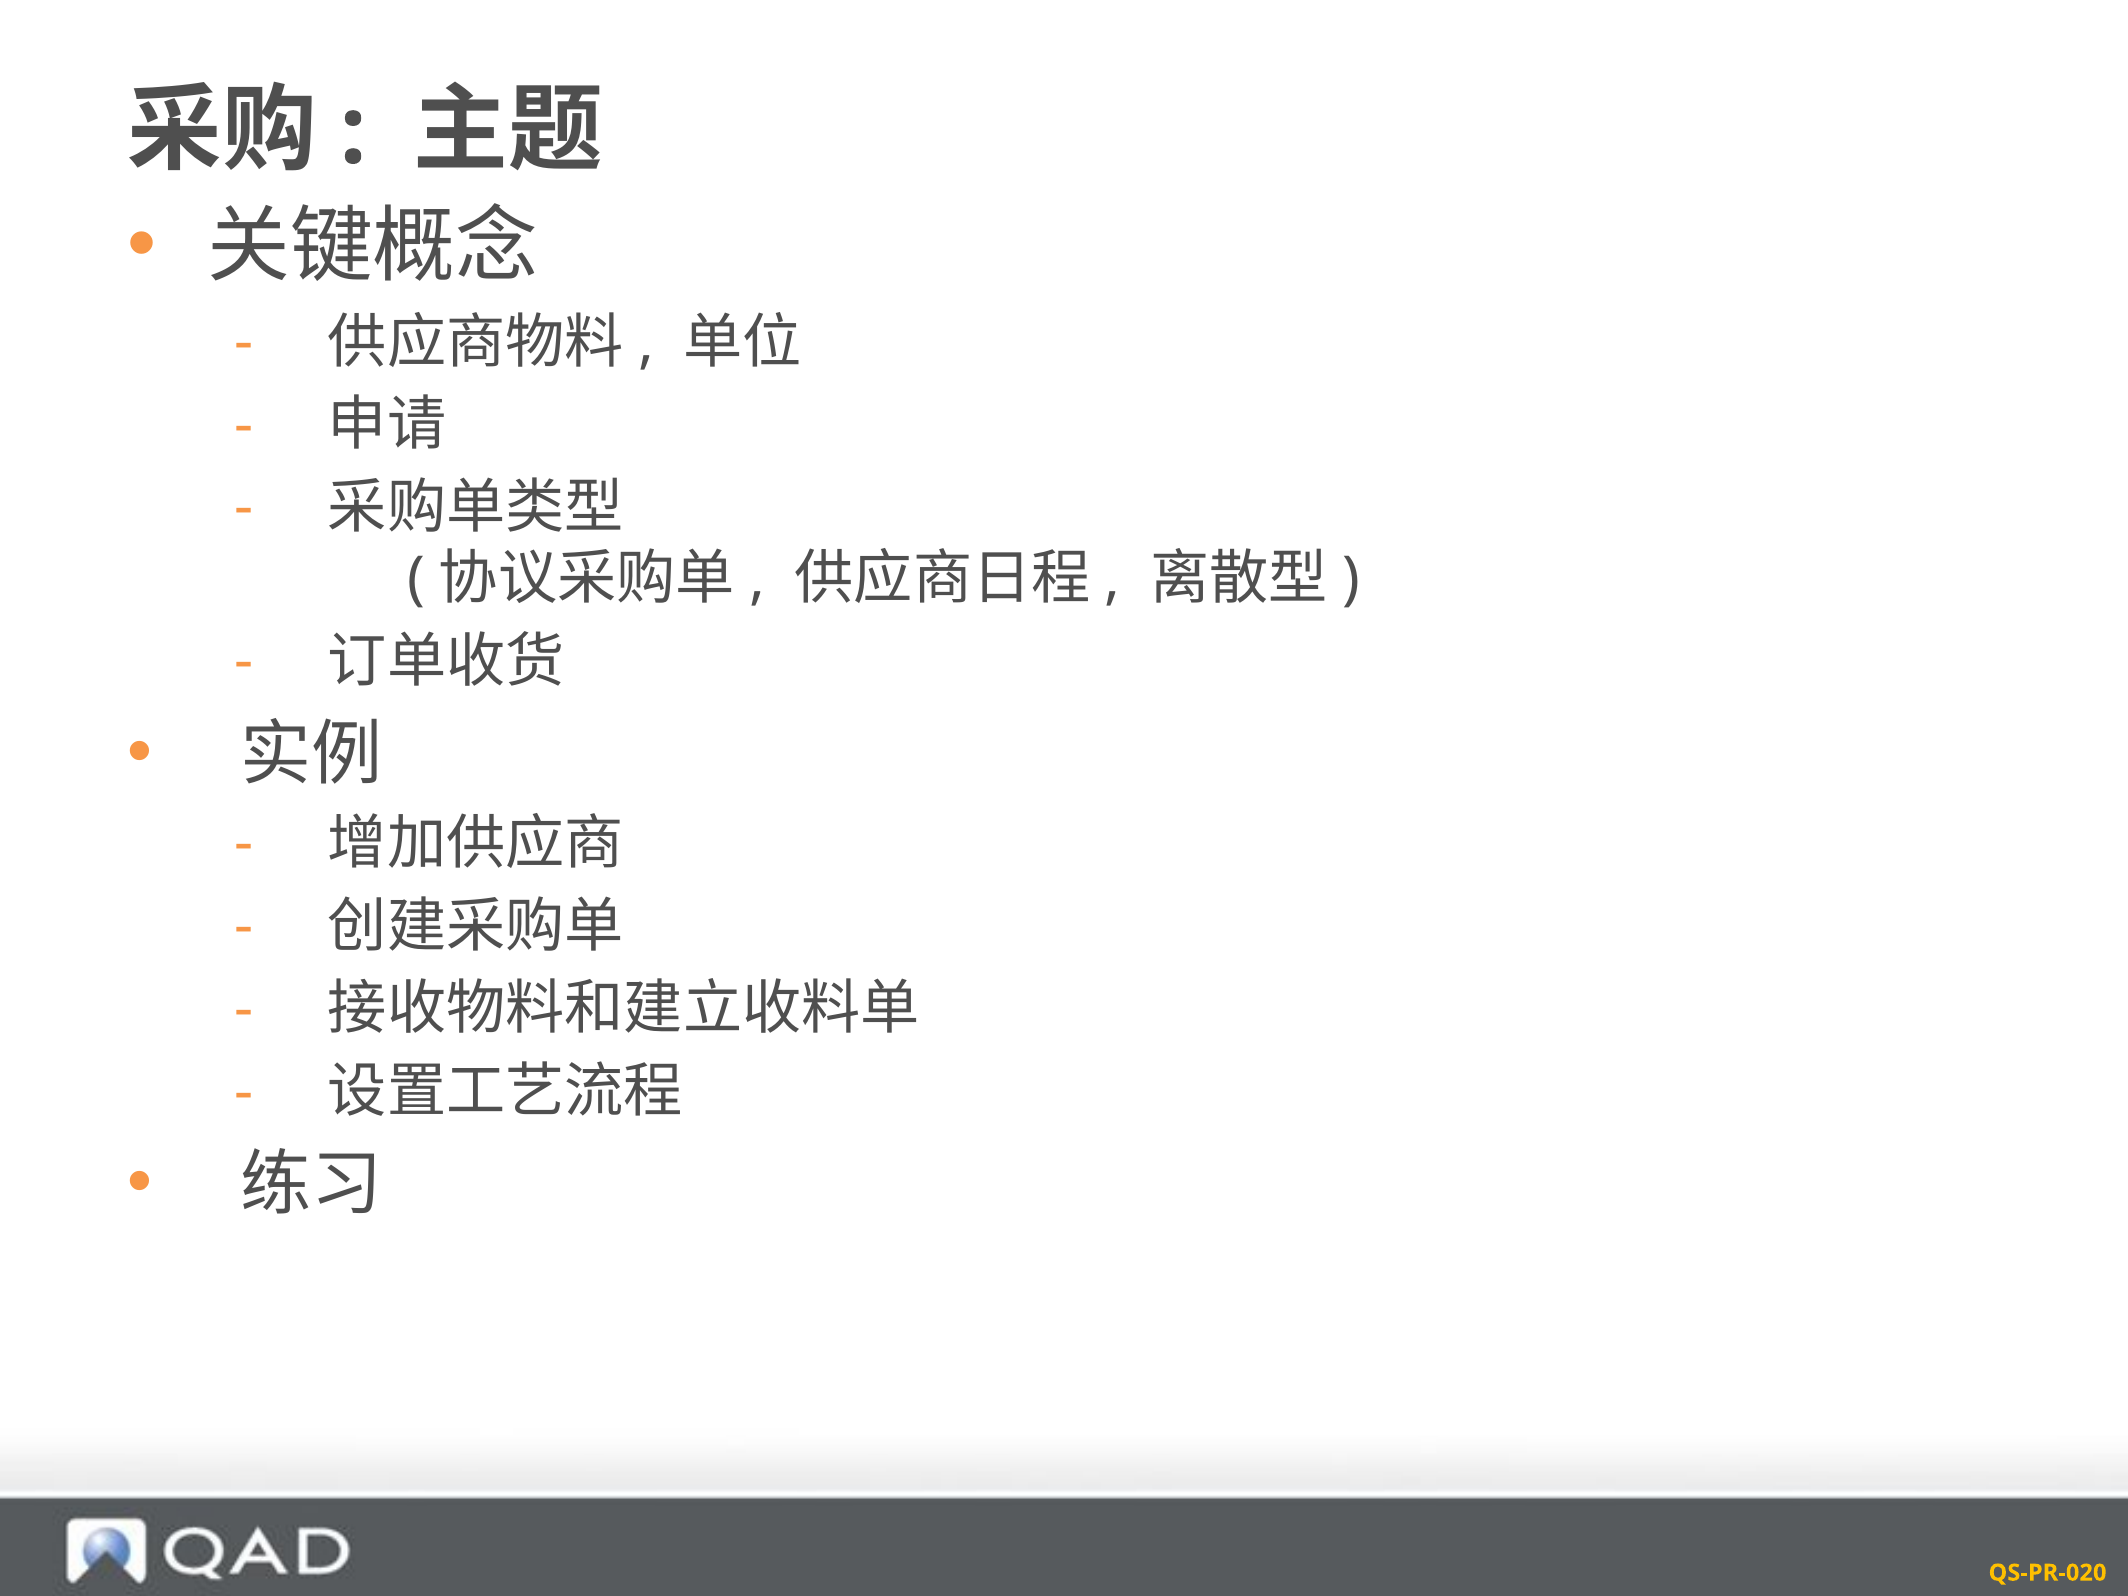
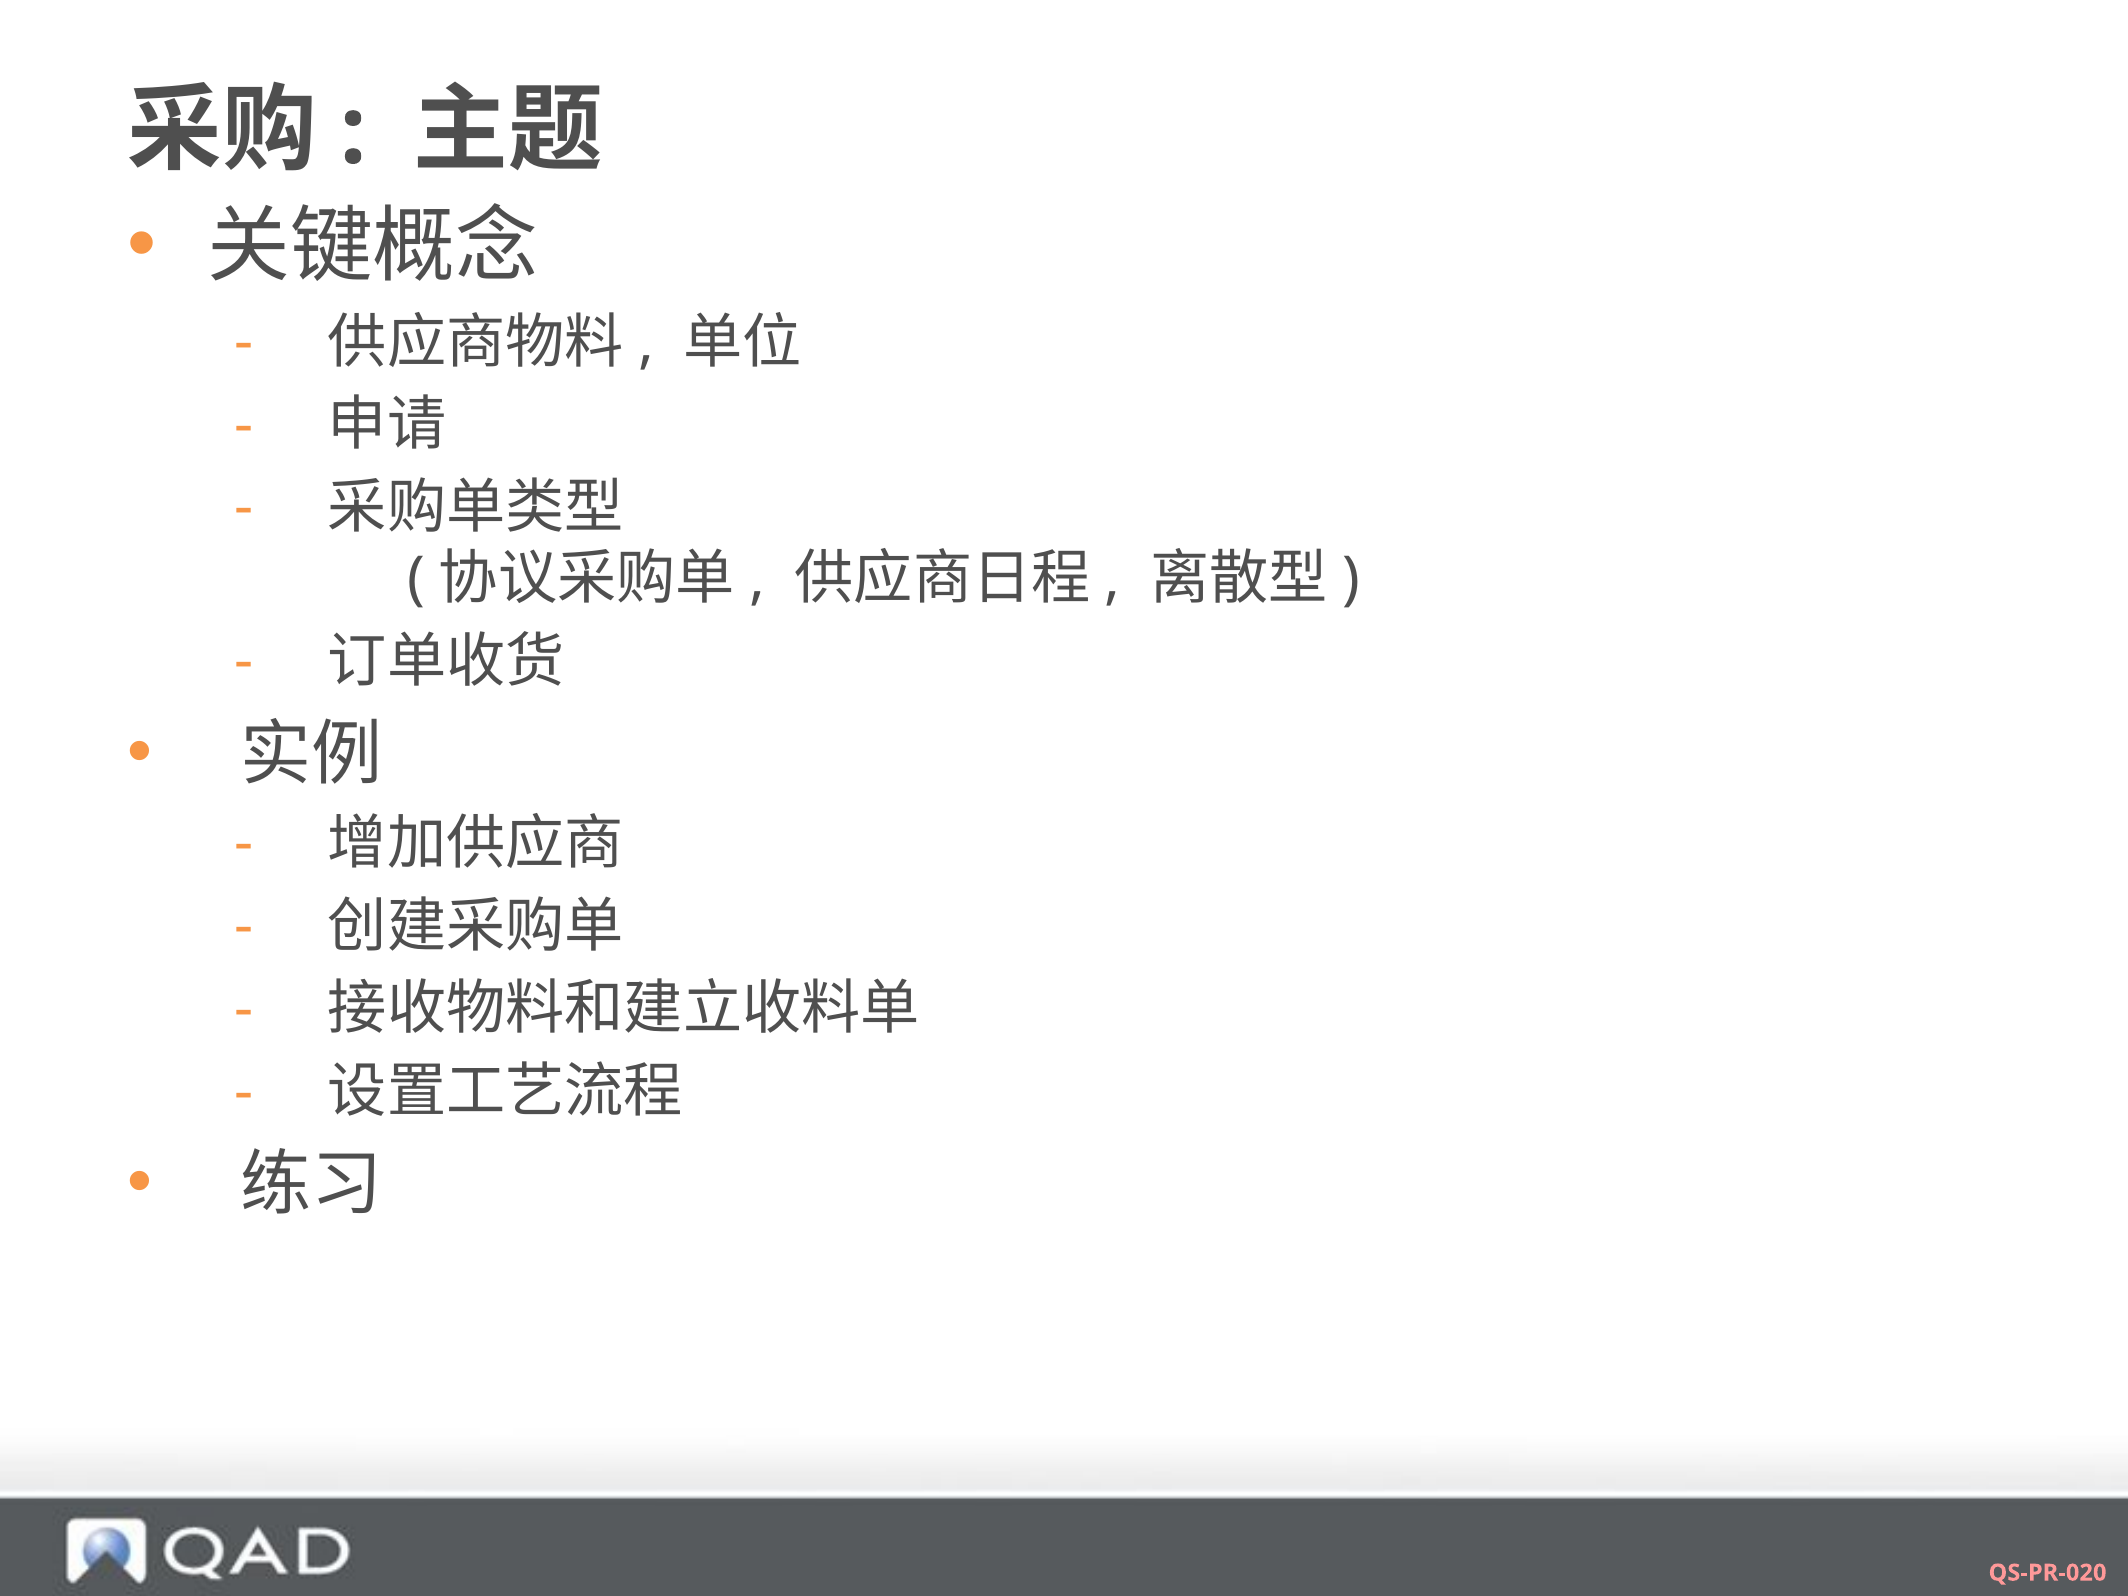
QS-PR-020 colour: yellow -> pink
